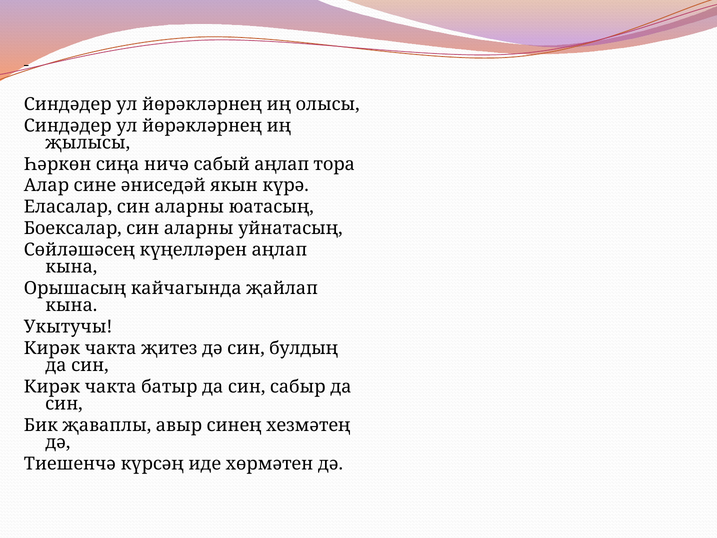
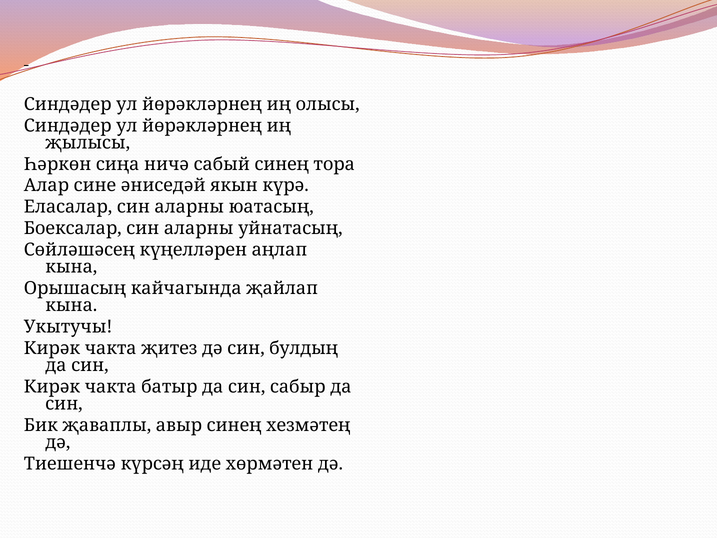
сабый аңлап: аңлап -> синең
